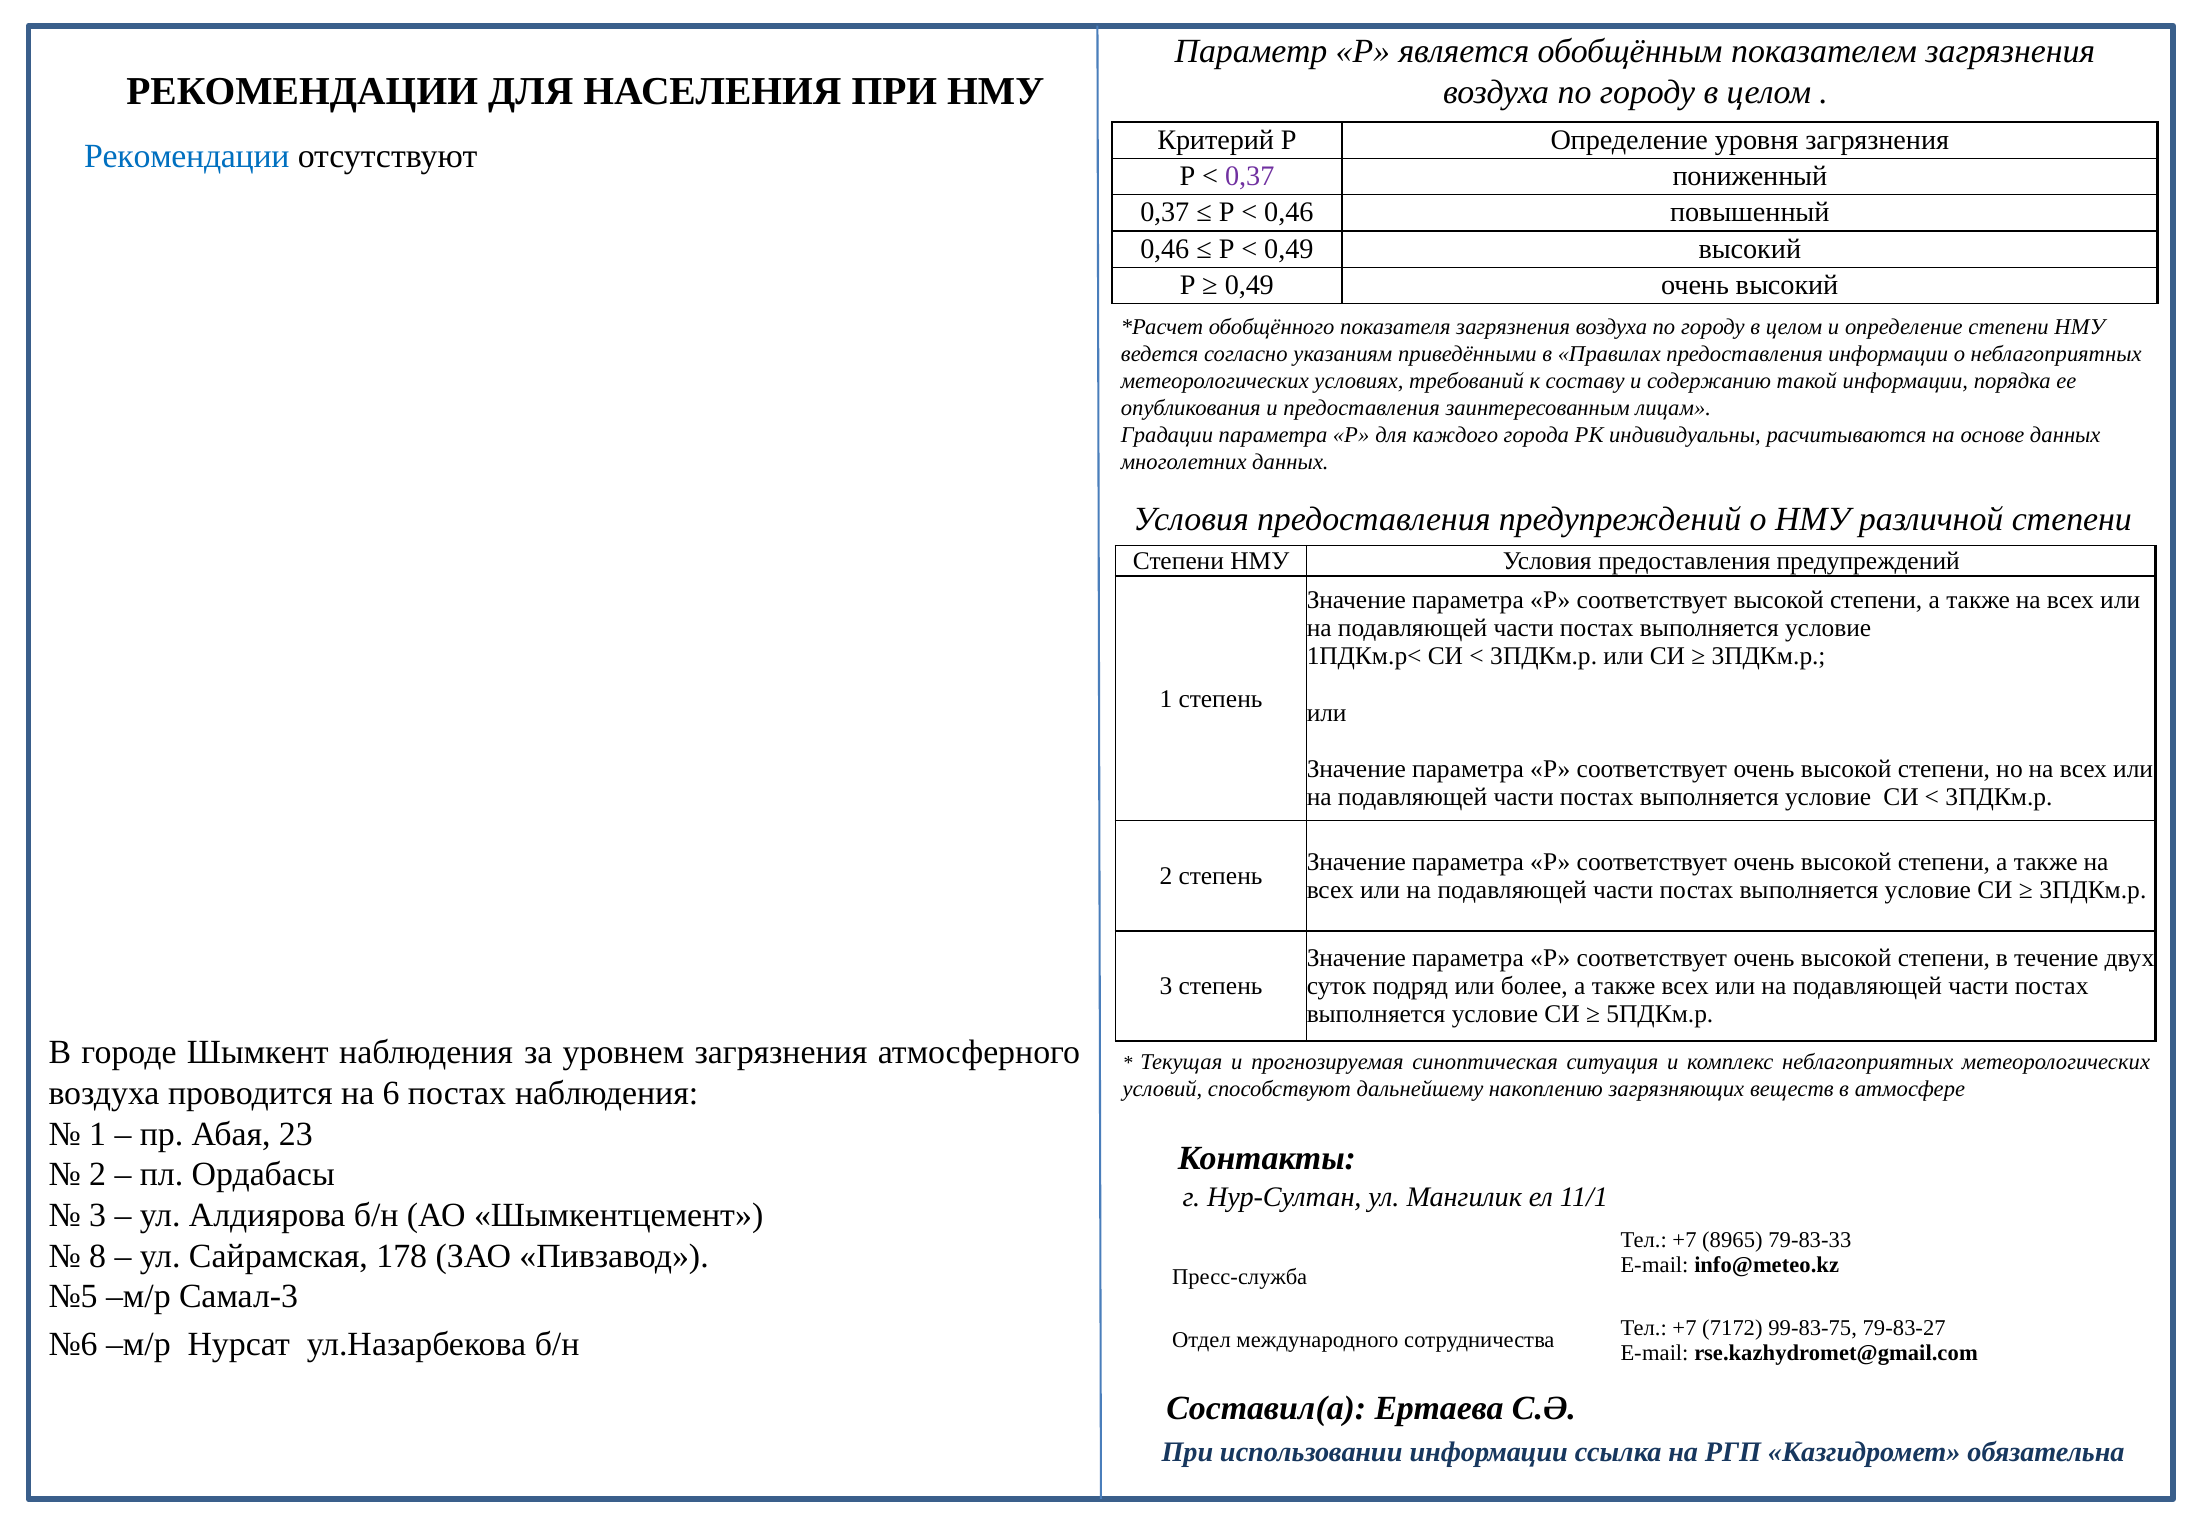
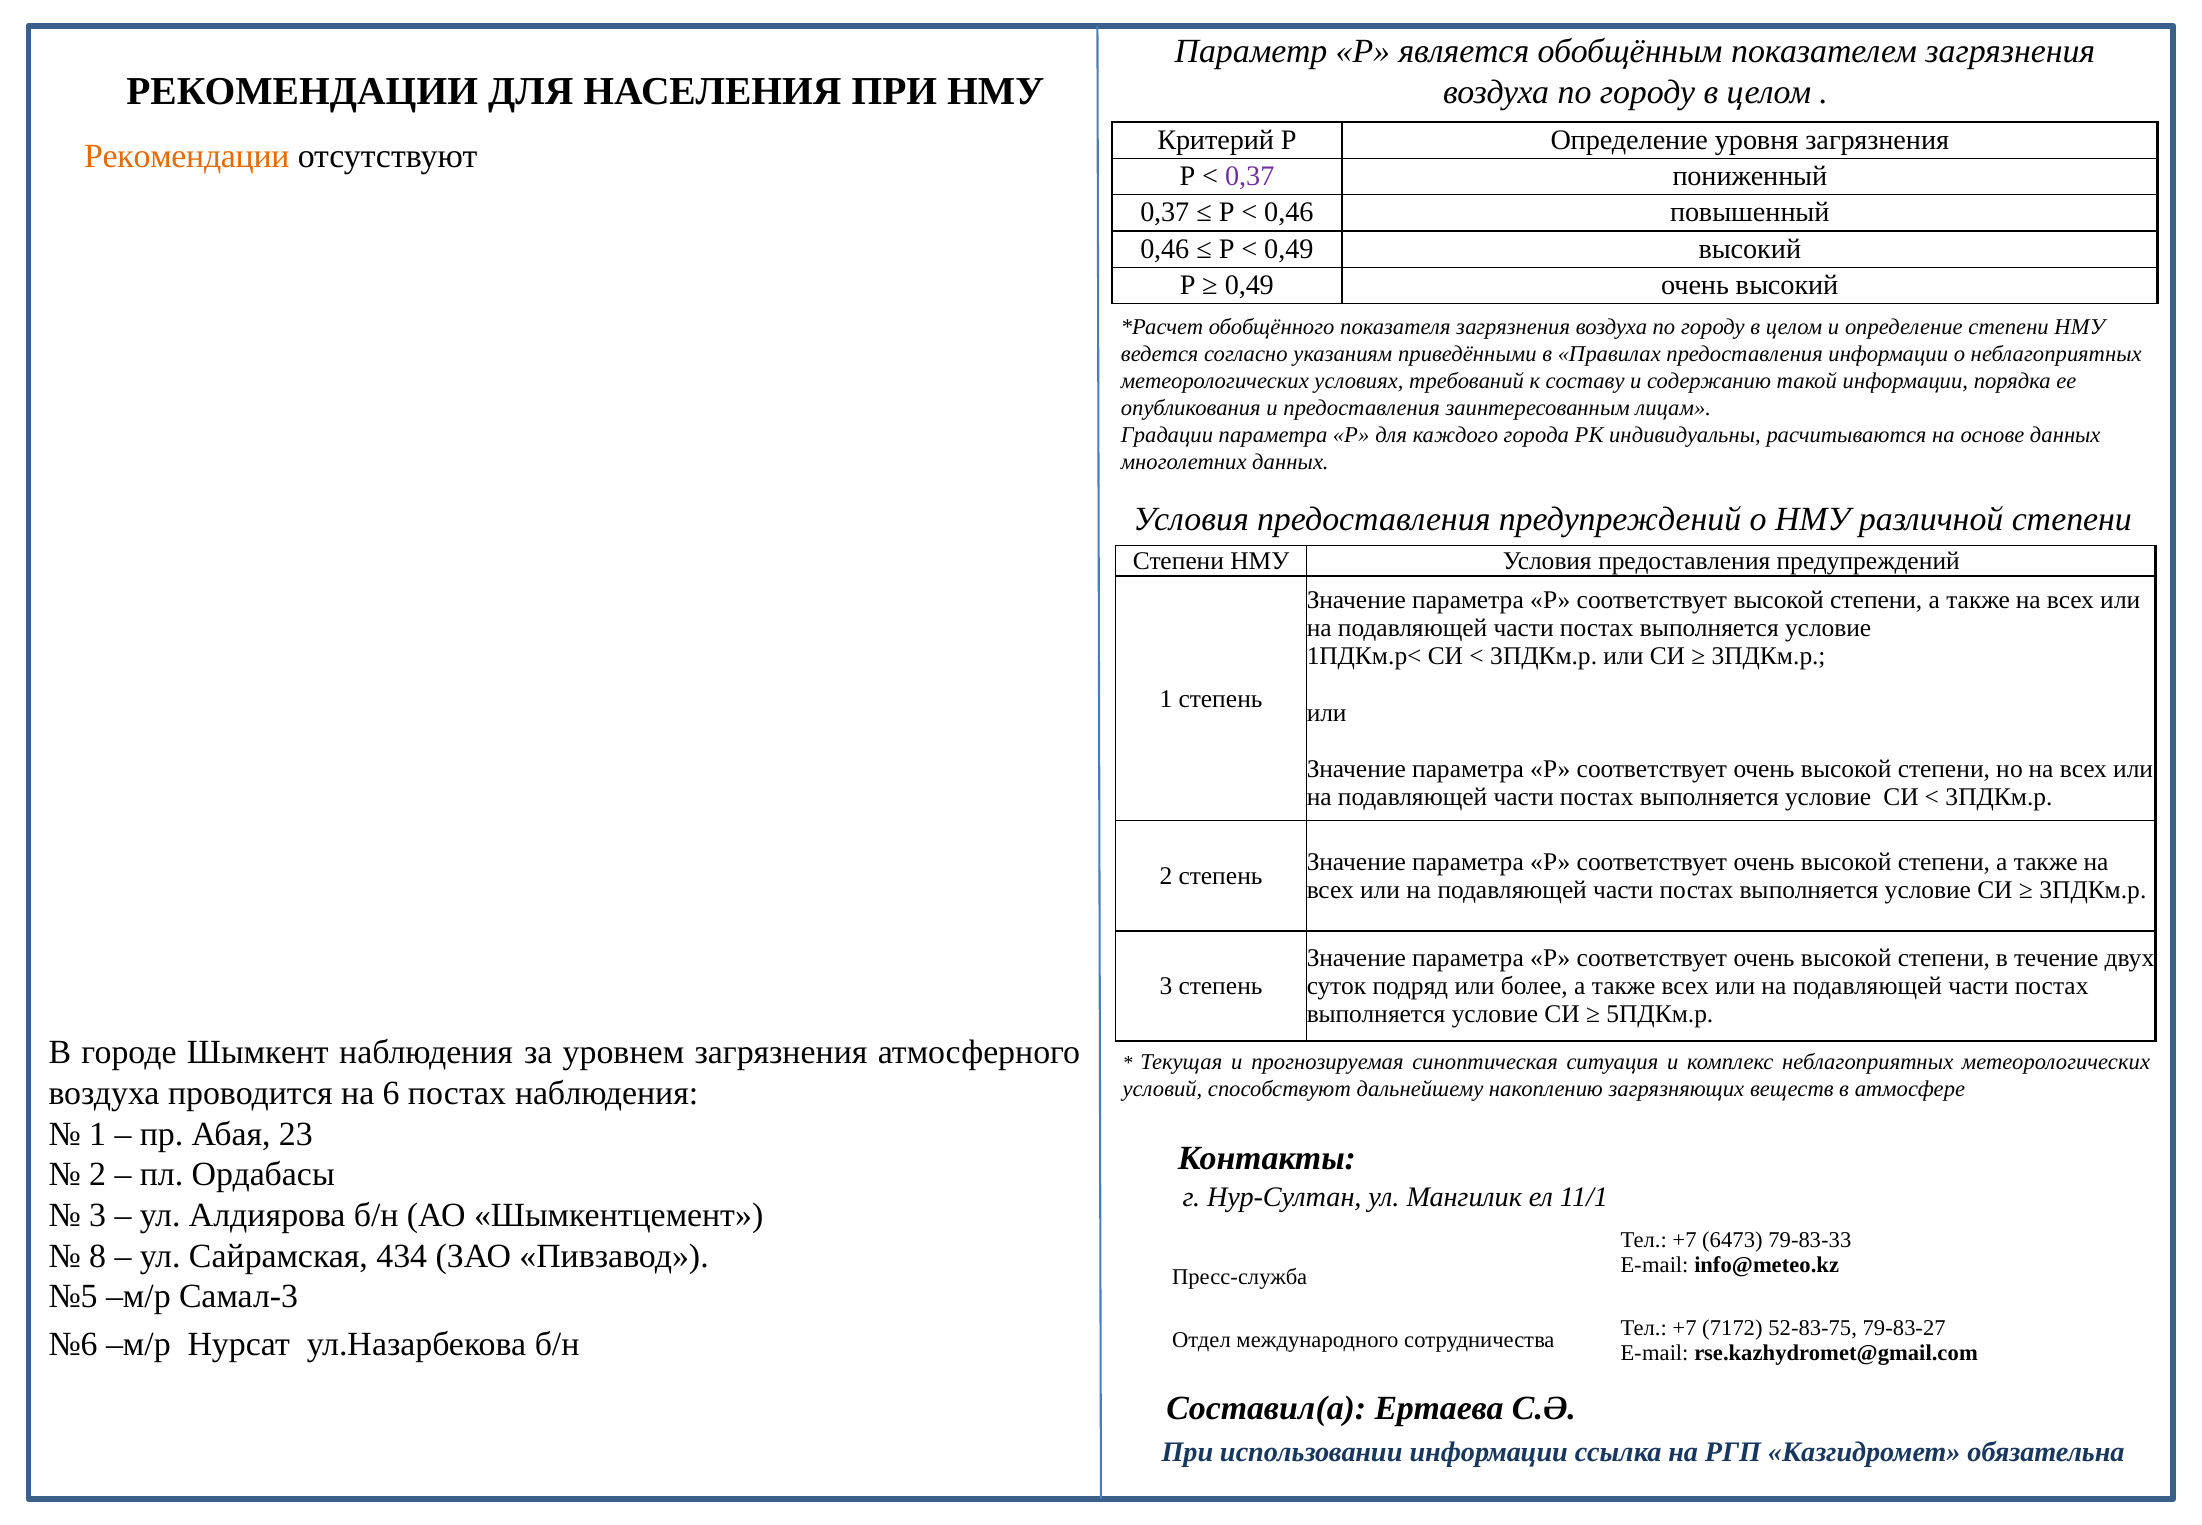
Рекомендации at (187, 156) colour: blue -> orange
8965: 8965 -> 6473
178: 178 -> 434
99-83-75: 99-83-75 -> 52-83-75
